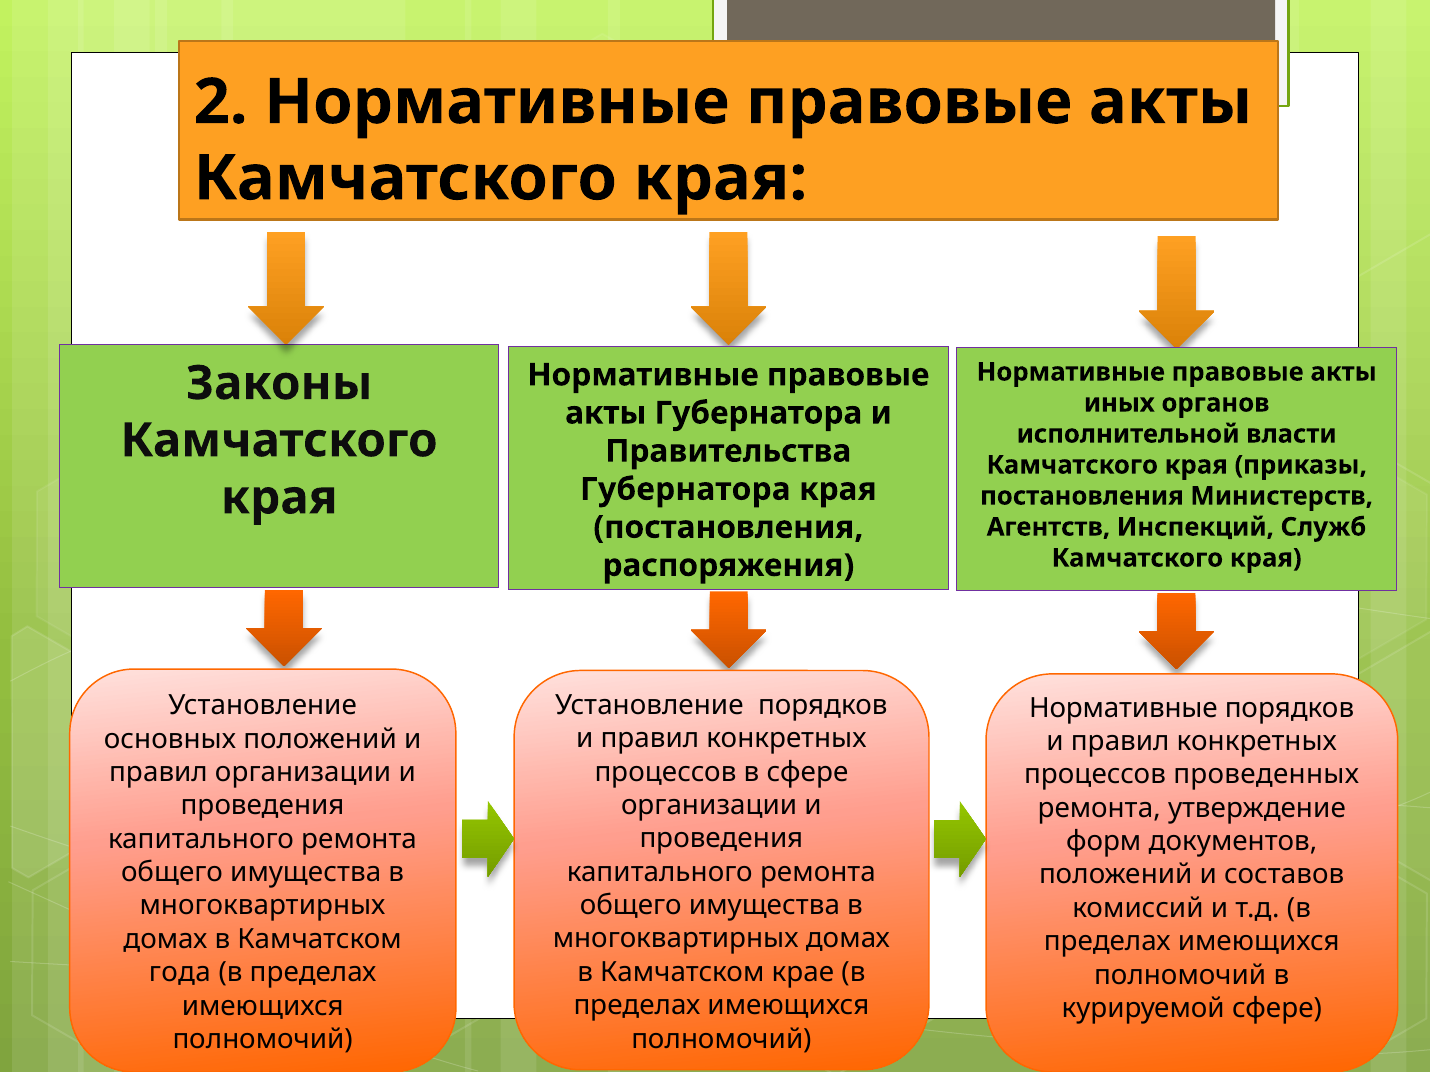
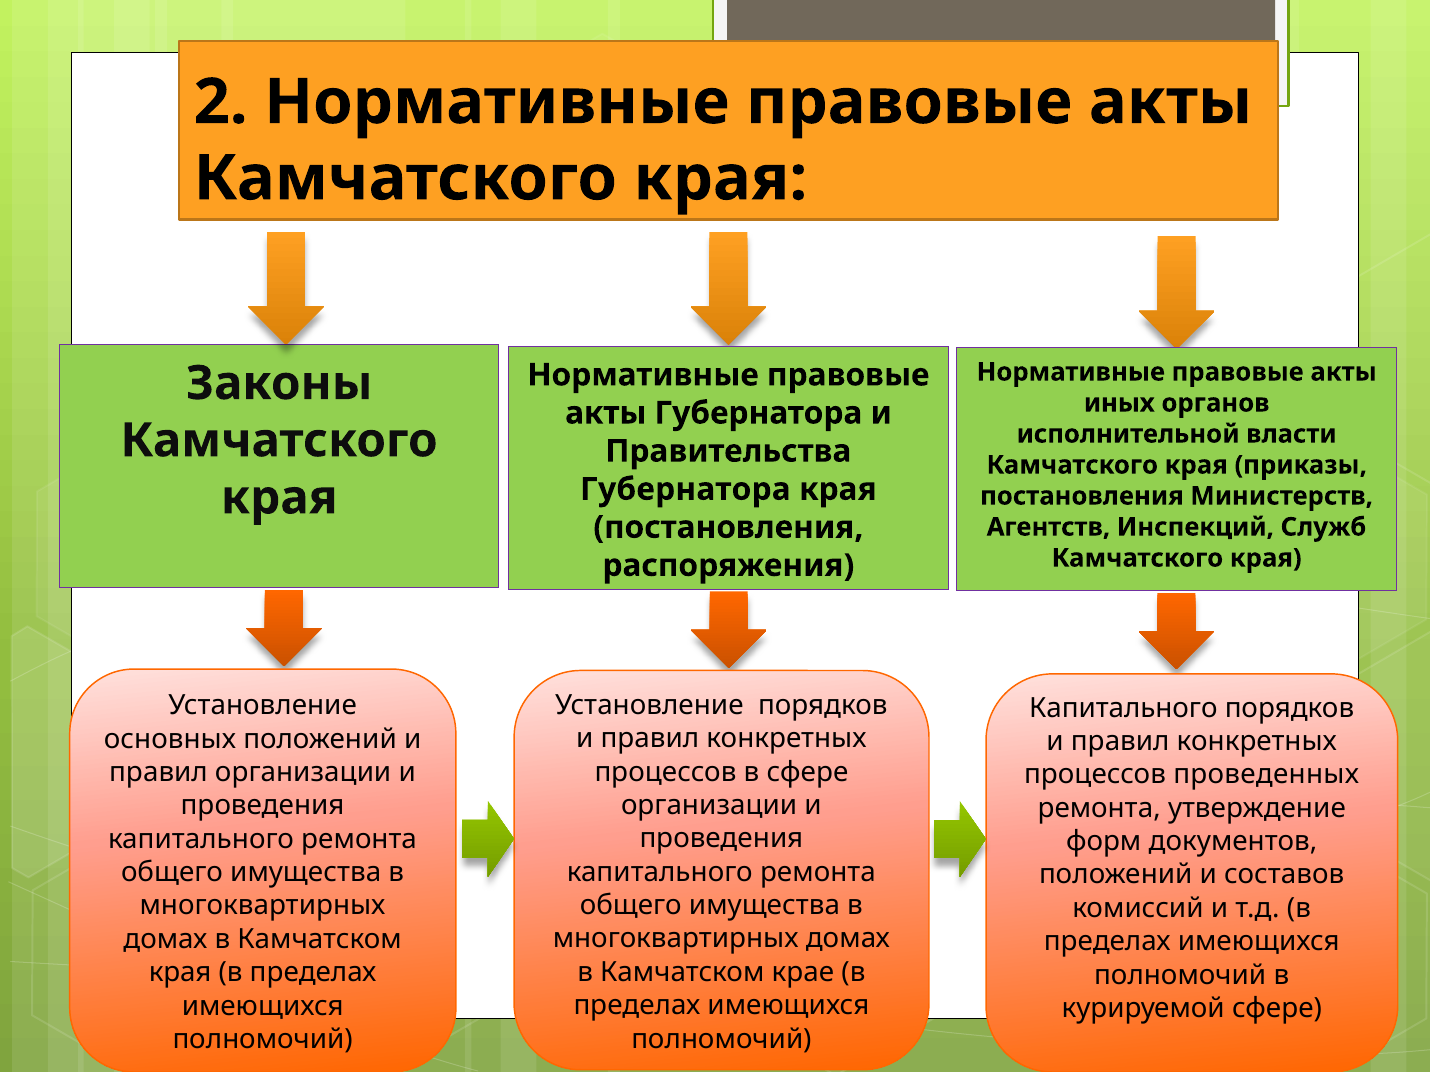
Нормативные at (1123, 708): Нормативные -> Капитального
года at (180, 973): года -> края
